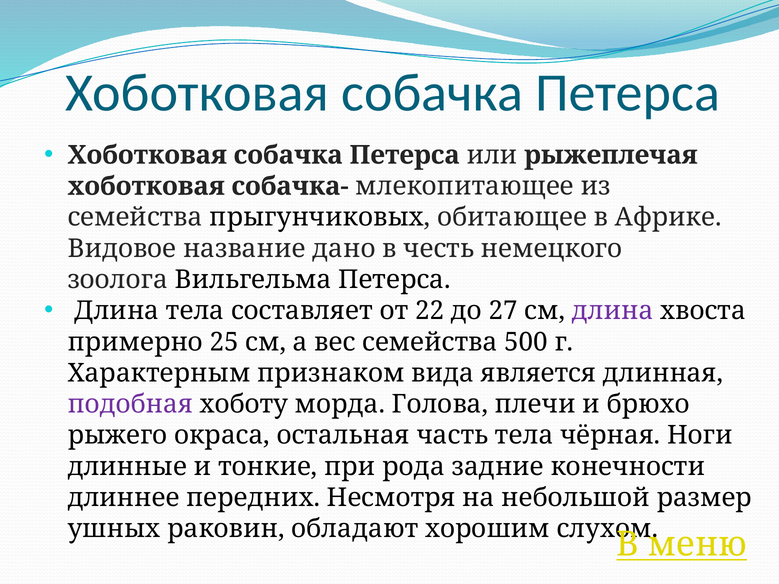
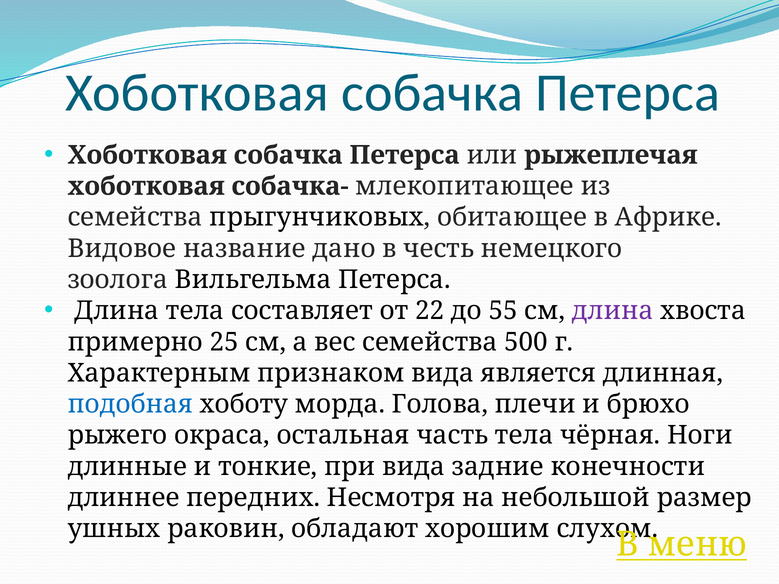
27: 27 -> 55
подобная colour: purple -> blue
при рода: рода -> вида
